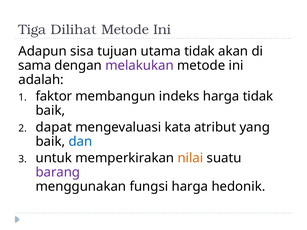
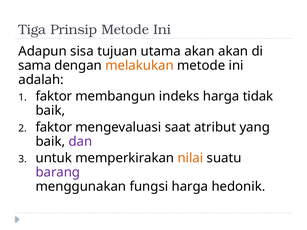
Dilihat: Dilihat -> Prinsip
utama tidak: tidak -> akan
melakukan colour: purple -> orange
dapat at (54, 127): dapat -> faktor
kata: kata -> saat
dan colour: blue -> purple
